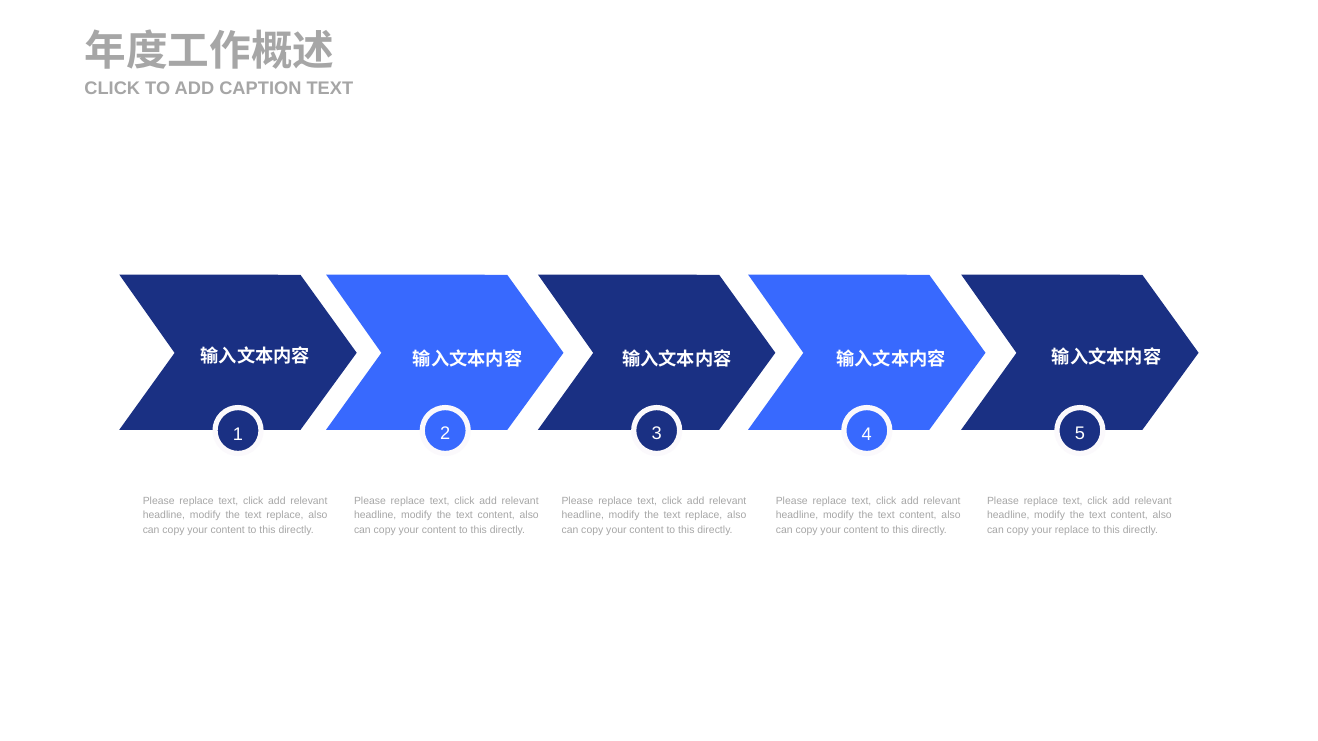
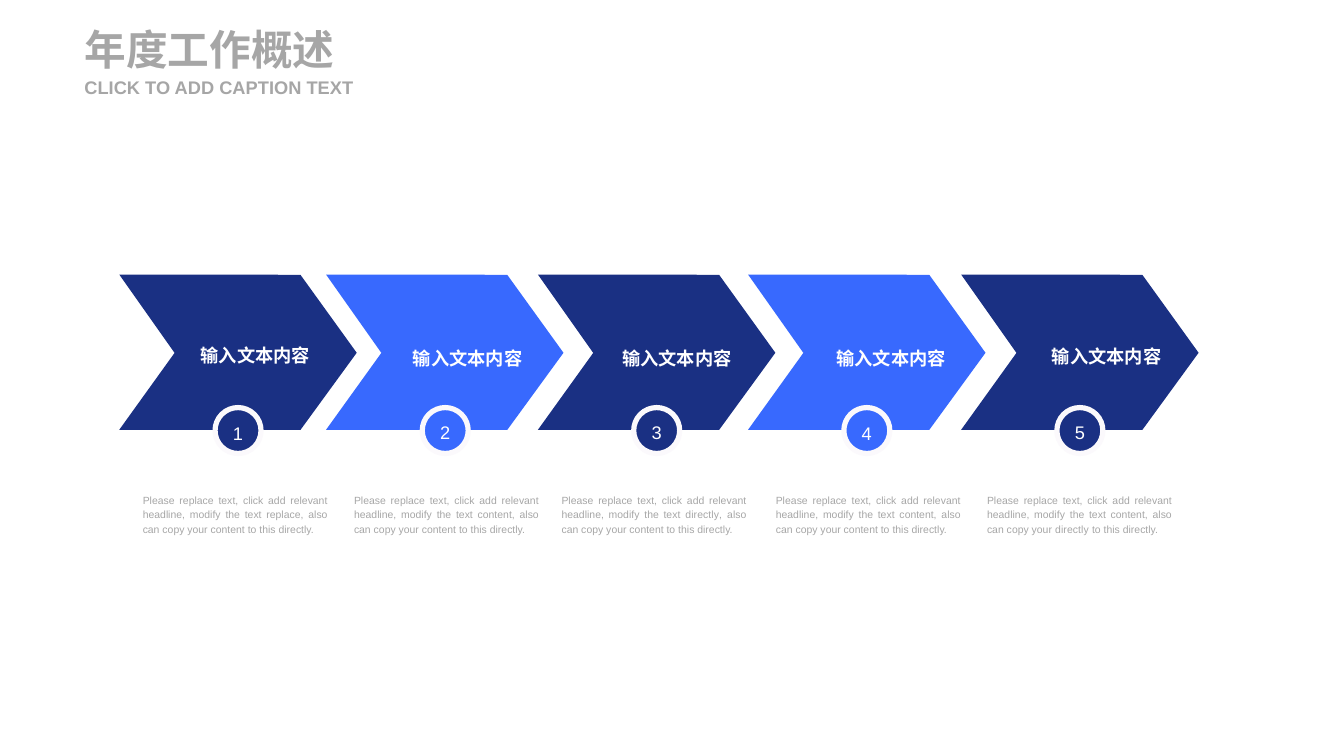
replace at (704, 516): replace -> directly
your replace: replace -> directly
